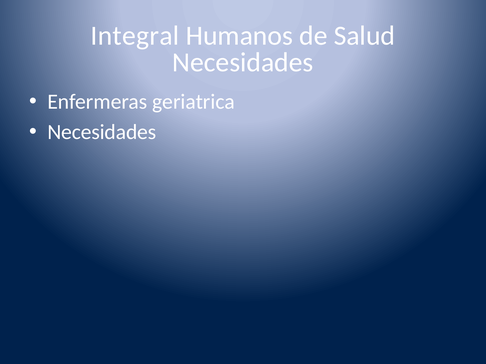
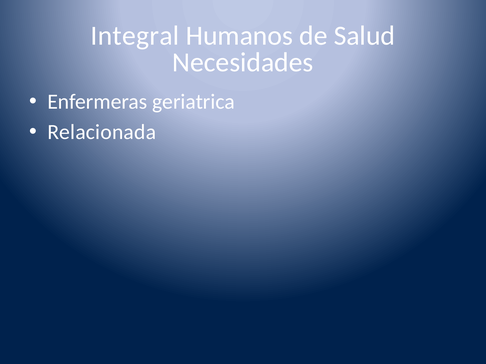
Necesidades at (102, 132): Necesidades -> Relacionada
